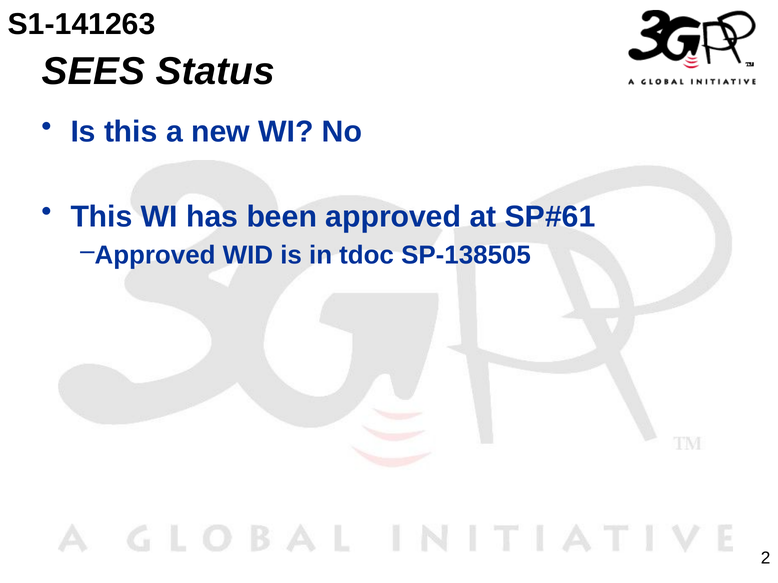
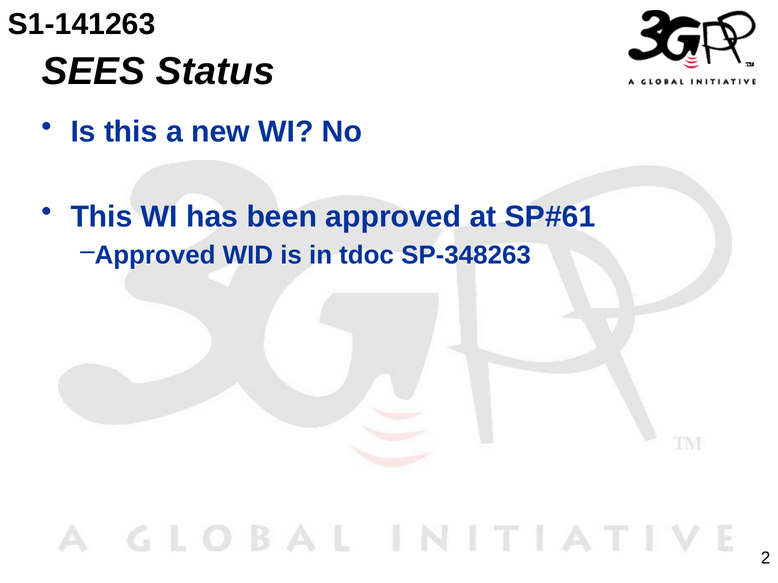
SP-138505: SP-138505 -> SP-348263
